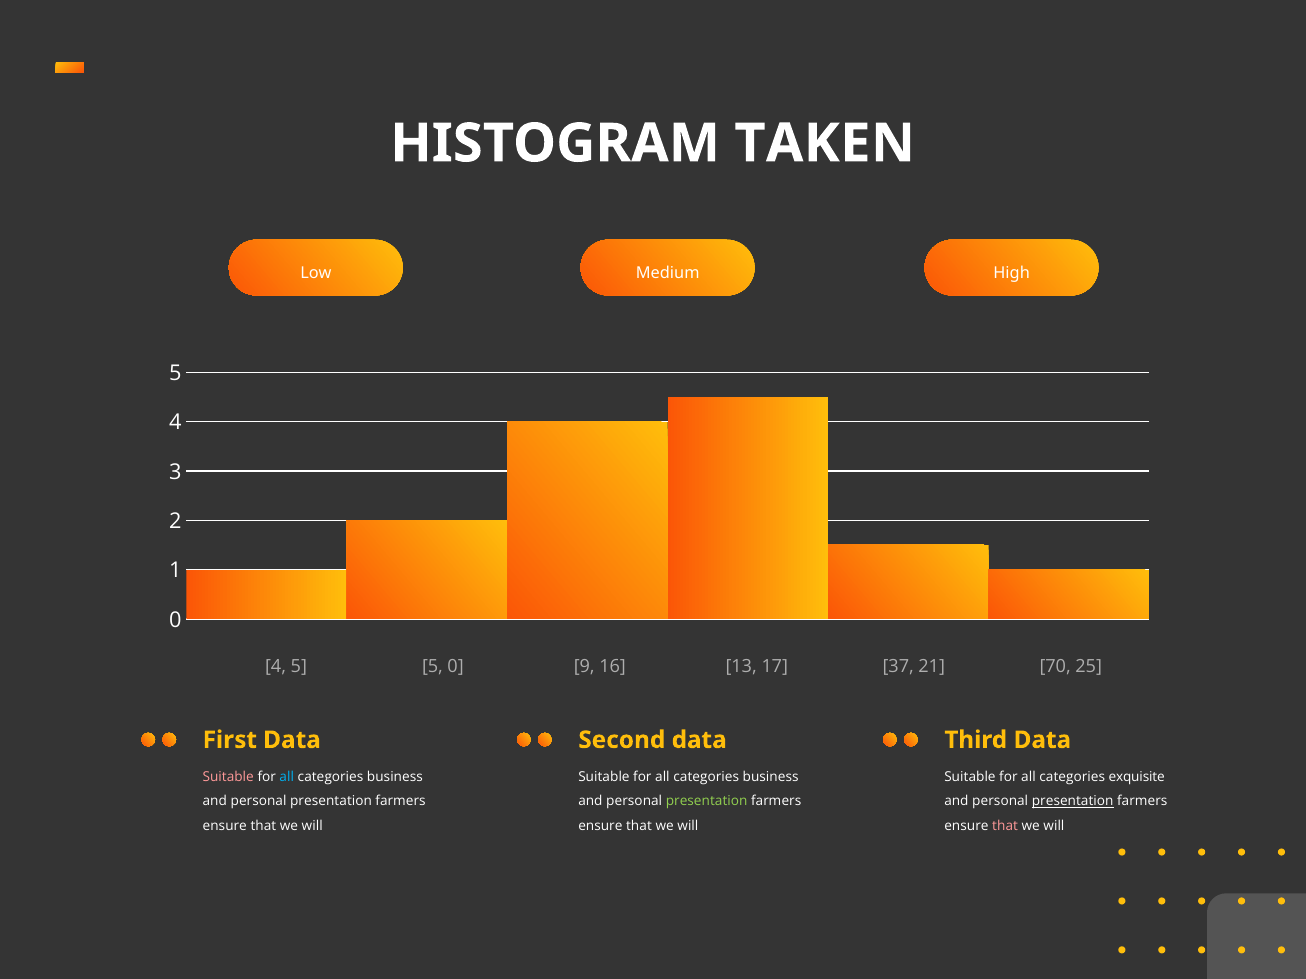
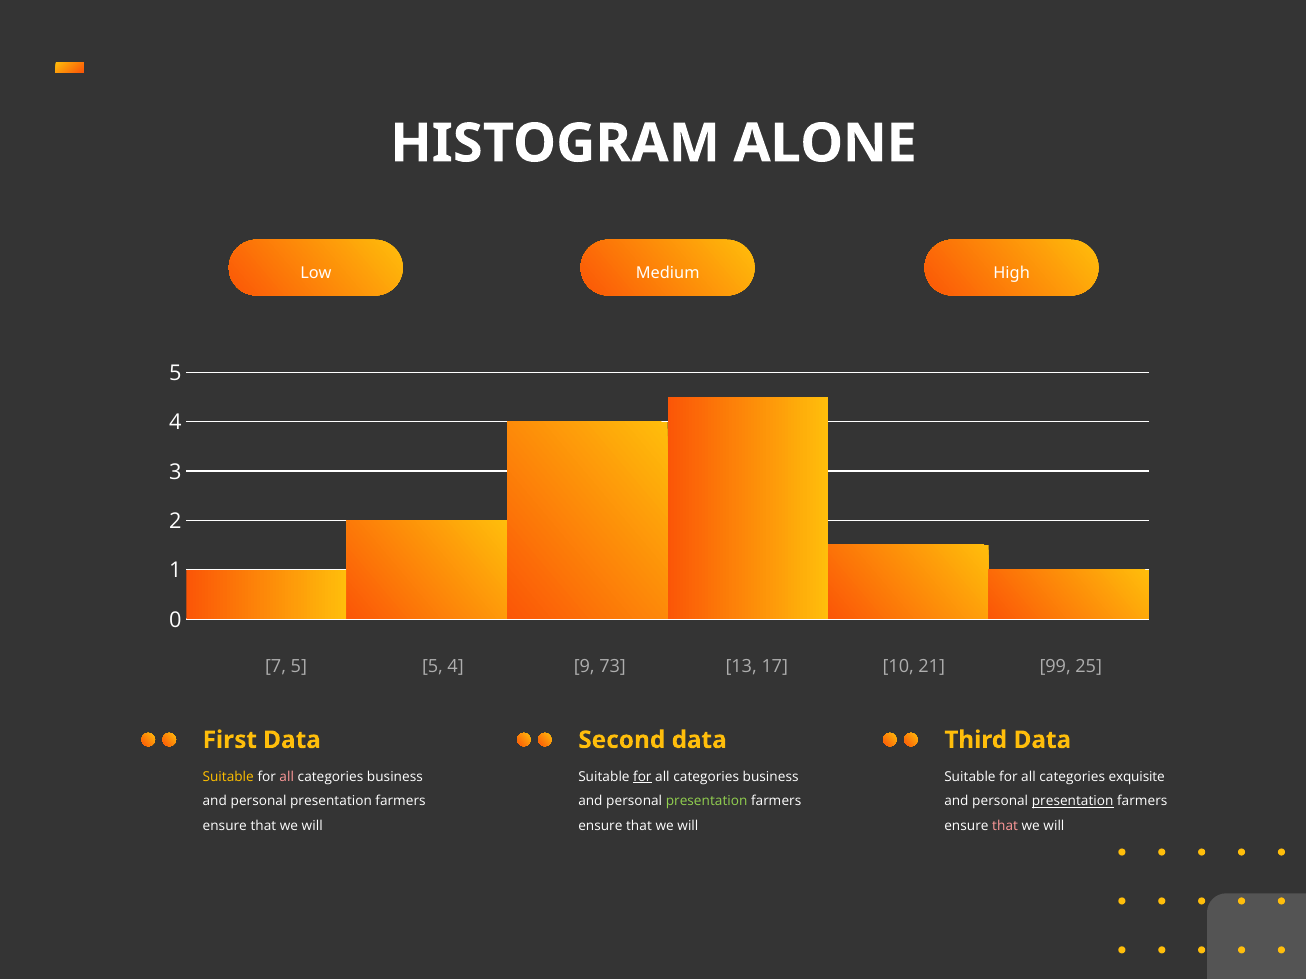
TAKEN: TAKEN -> ALONE
4 at (276, 667): 4 -> 7
5 0: 0 -> 4
16: 16 -> 73
37: 37 -> 10
70: 70 -> 99
Suitable at (228, 777) colour: pink -> yellow
all at (287, 777) colour: light blue -> pink
for at (642, 777) underline: none -> present
